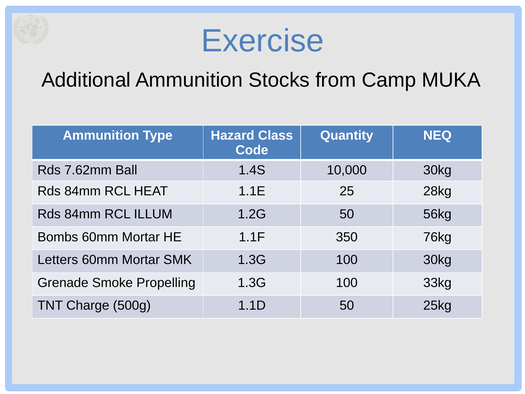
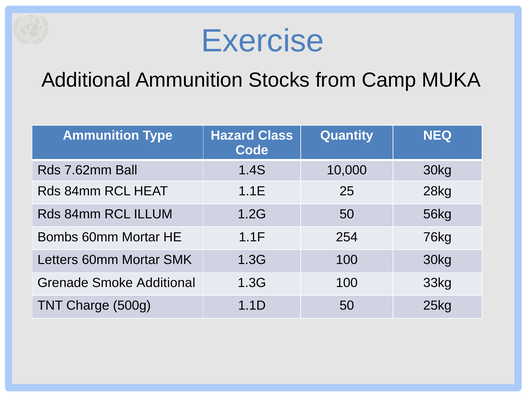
350: 350 -> 254
Smoke Propelling: Propelling -> Additional
